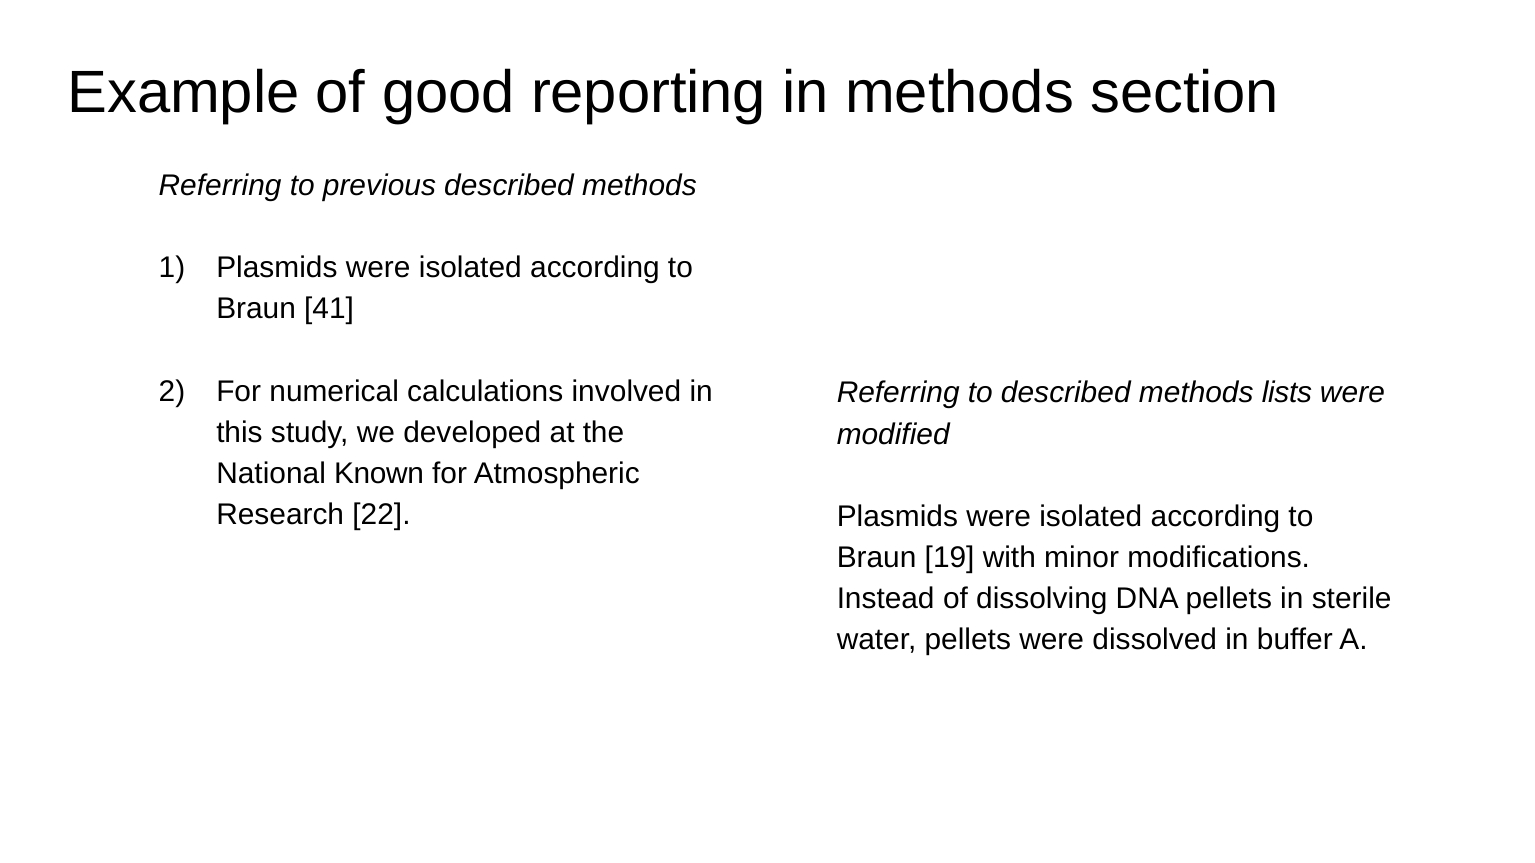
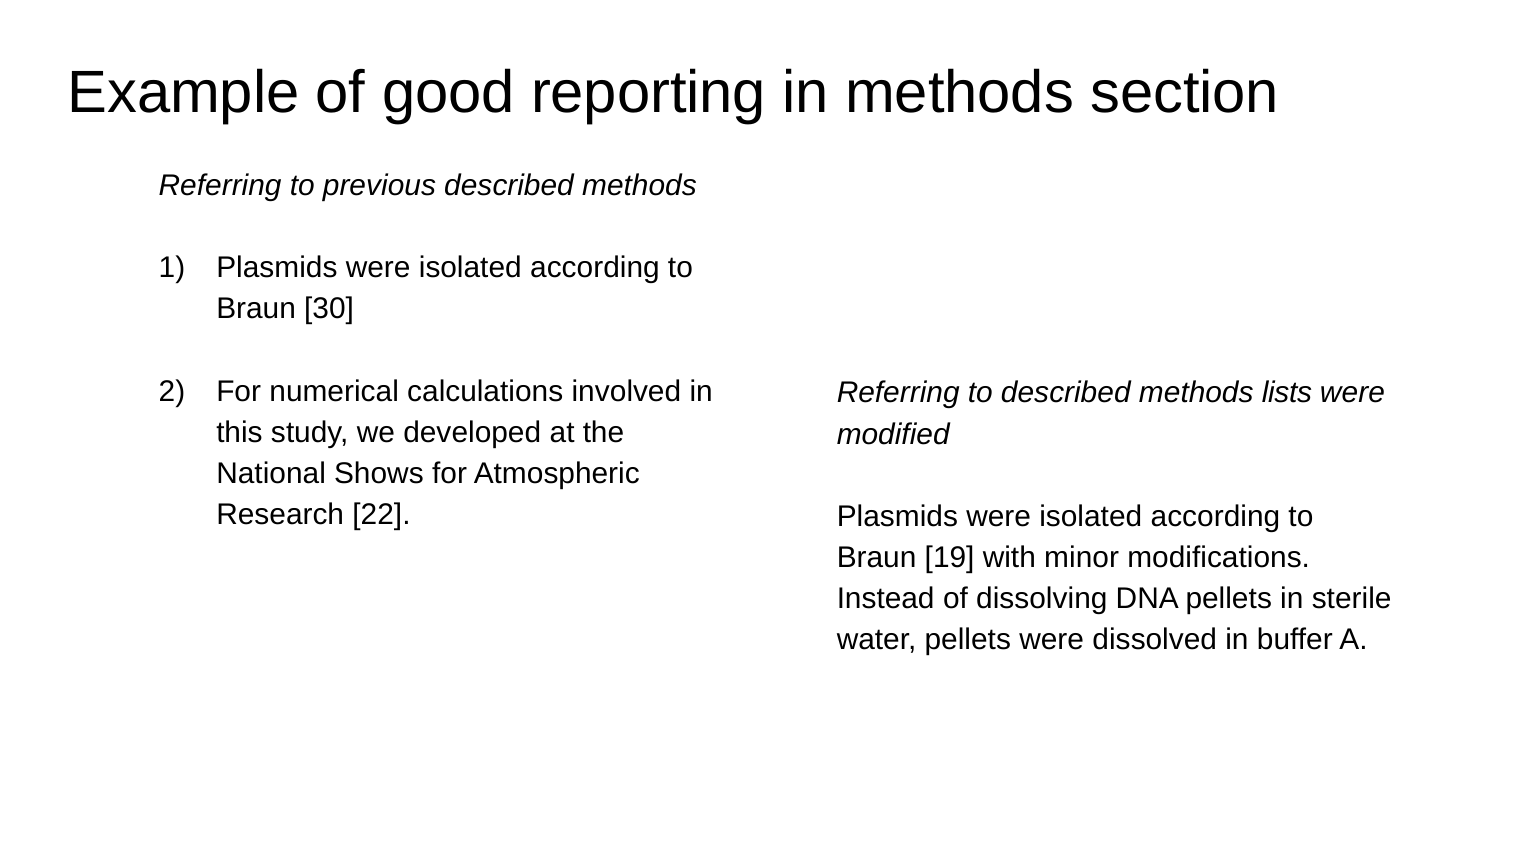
41: 41 -> 30
Known: Known -> Shows
